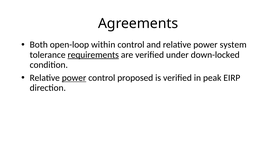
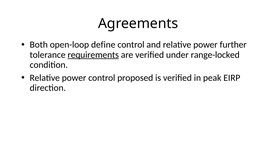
within: within -> define
system: system -> further
down-locked: down-locked -> range-locked
power at (74, 78) underline: present -> none
